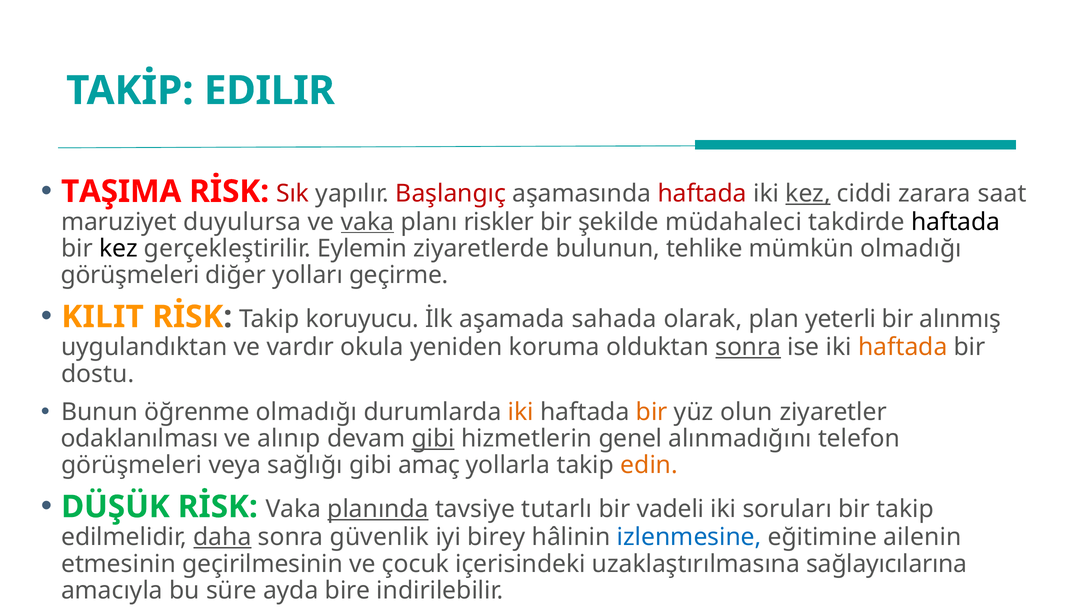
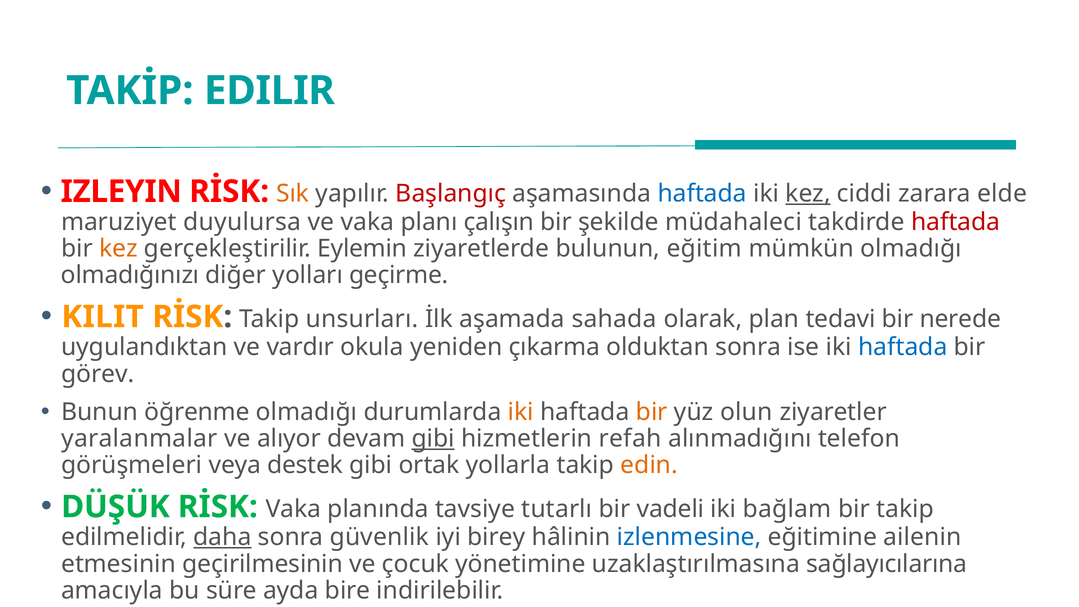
TAŞIMA: TAŞIMA -> IZLEYIN
Sık colour: red -> orange
haftada at (702, 194) colour: red -> blue
saat: saat -> elde
vaka at (367, 222) underline: present -> none
riskler: riskler -> çalışın
haftada at (956, 222) colour: black -> red
kez at (118, 249) colour: black -> orange
tehlike: tehlike -> eğitim
görüşmeleri at (130, 275): görüşmeleri -> olmadığınızı
koruyucu: koruyucu -> unsurları
yeterli: yeterli -> tedavi
alınmış: alınmış -> nerede
koruma: koruma -> çıkarma
sonra at (748, 347) underline: present -> none
haftada at (903, 347) colour: orange -> blue
dostu: dostu -> görev
odaklanılması: odaklanılması -> yaralanmalar
alınıp: alınıp -> alıyor
genel: genel -> refah
sağlığı: sağlığı -> destek
amaç: amaç -> ortak
planında underline: present -> none
soruları: soruları -> bağlam
içerisindeki: içerisindeki -> yönetimine
